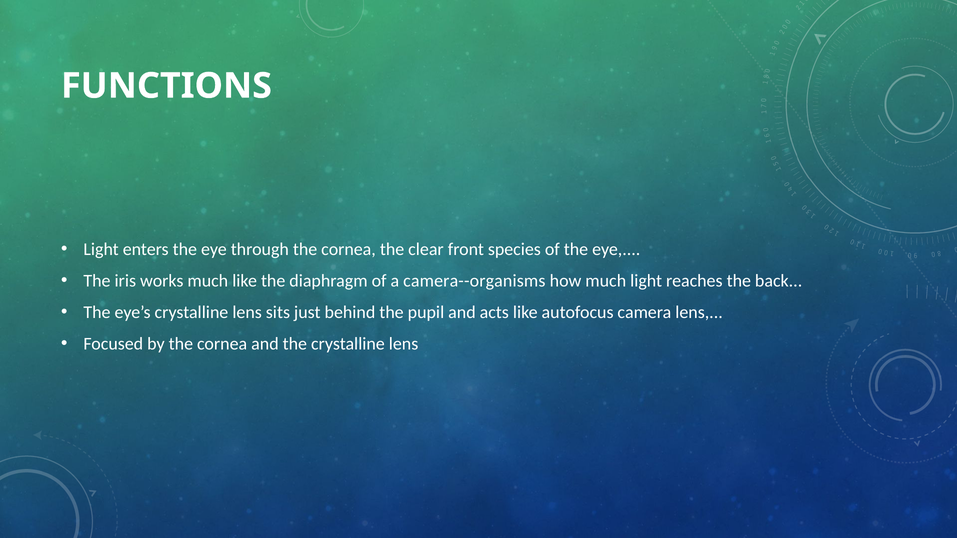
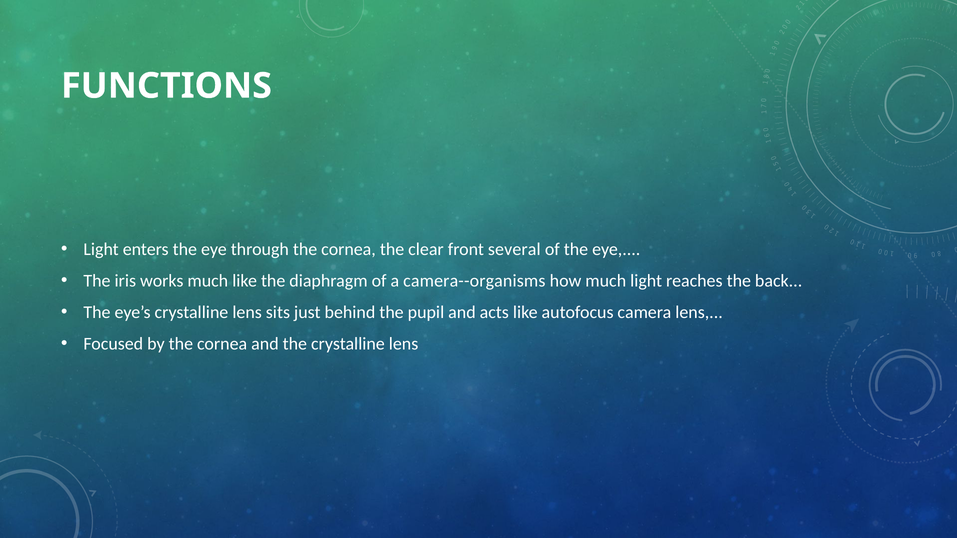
species: species -> several
